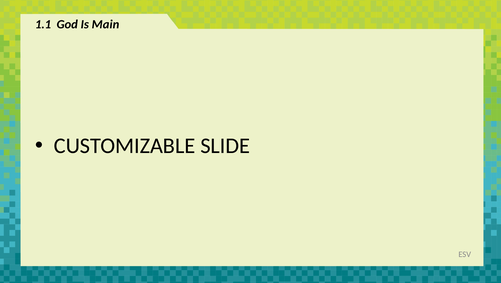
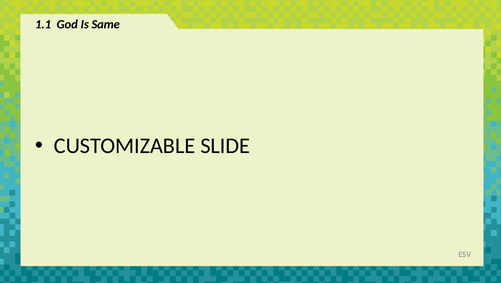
Main: Main -> Same
